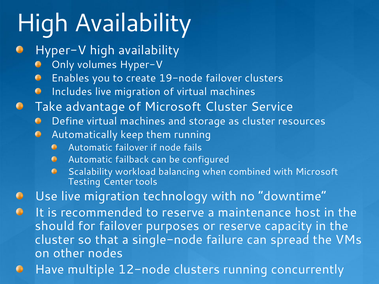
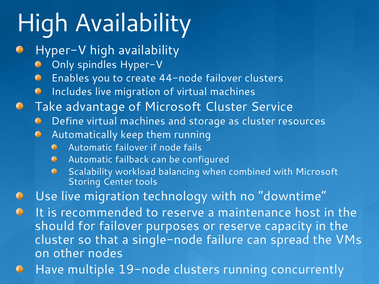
volumes: volumes -> spindles
19-node: 19-node -> 44-node
Testing: Testing -> Storing
12-node: 12-node -> 19-node
